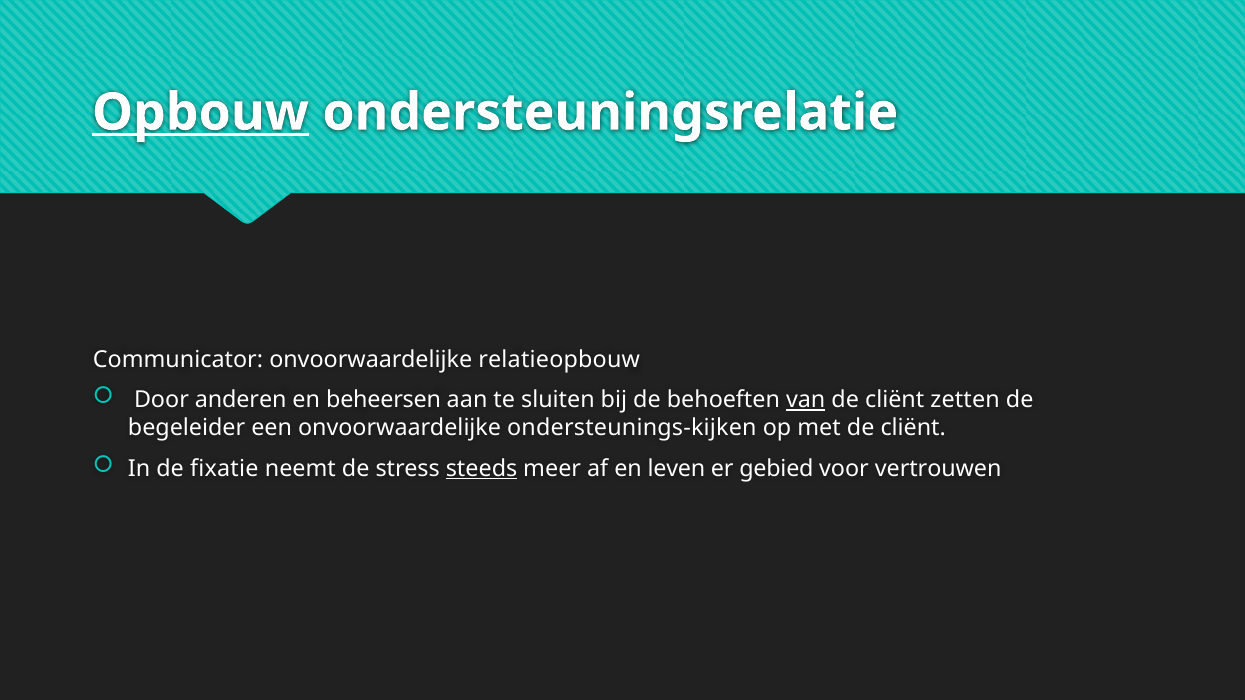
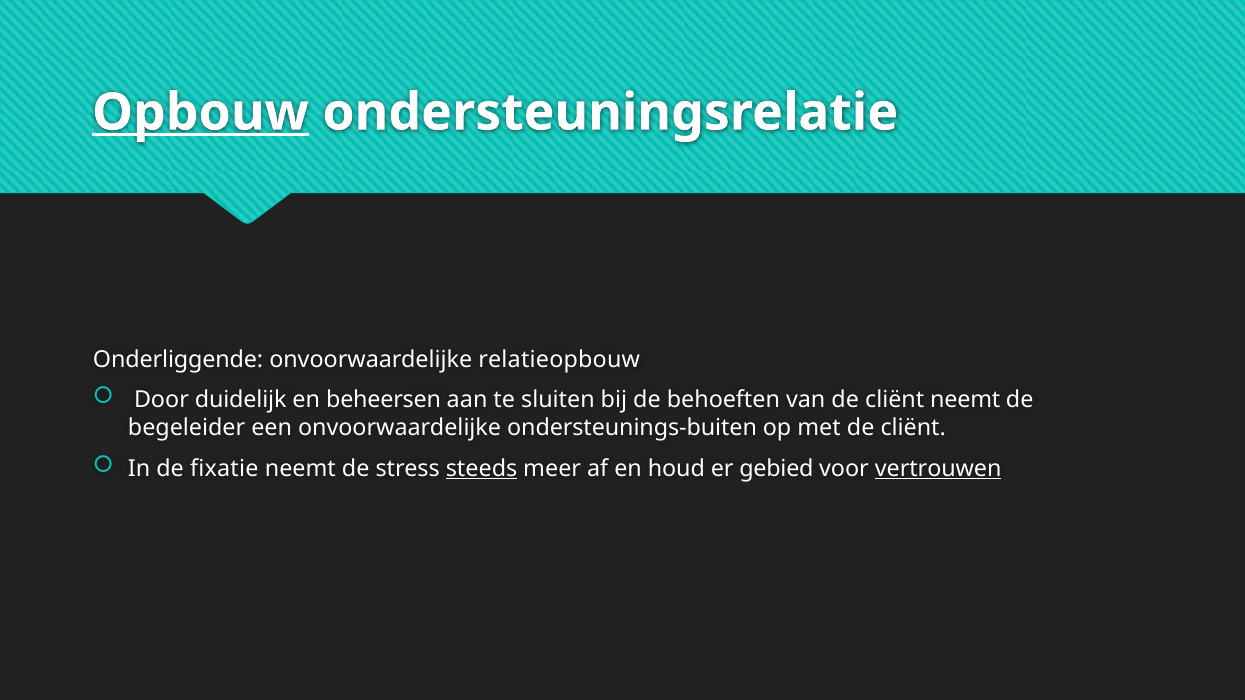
Communicator: Communicator -> Onderliggende
anderen: anderen -> duidelijk
van underline: present -> none
cliënt zetten: zetten -> neemt
ondersteunings-kijken: ondersteunings-kijken -> ondersteunings-buiten
leven: leven -> houd
vertrouwen underline: none -> present
